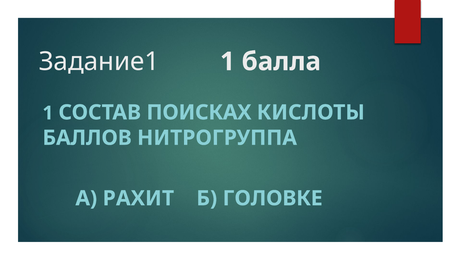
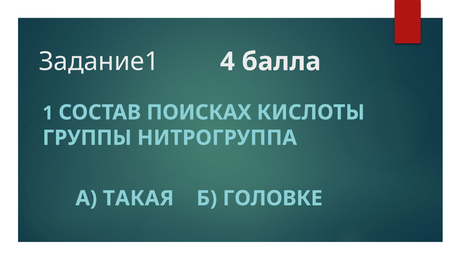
Задание1 1: 1 -> 4
БАЛЛОВ: БАЛЛОВ -> ГРУППЫ
РАХИТ: РАХИТ -> ТАКАЯ
